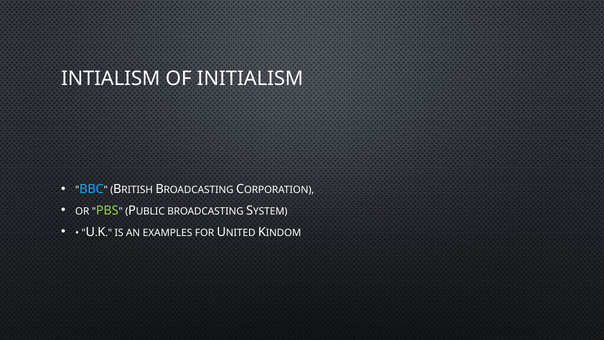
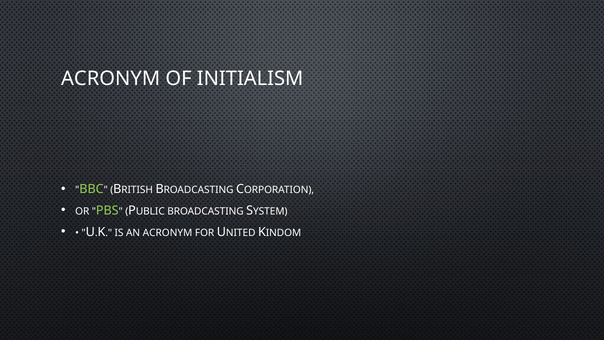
INTIALISM at (111, 79): INTIALISM -> ACRONYM
BBC colour: light blue -> light green
AN EXAMPLES: EXAMPLES -> ACRONYM
